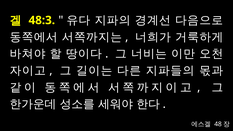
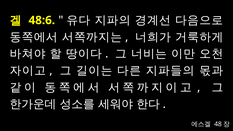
48:3: 48:3 -> 48:6
